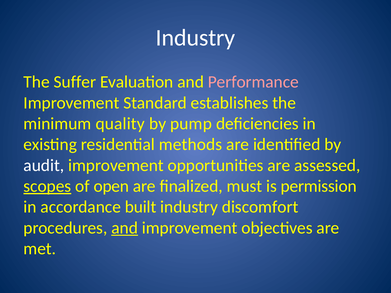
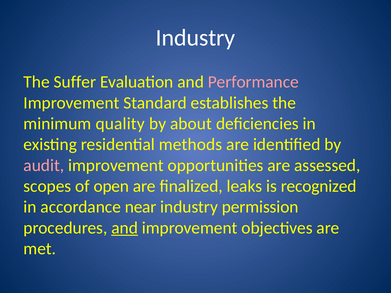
pump: pump -> about
audit colour: white -> pink
scopes underline: present -> none
must: must -> leaks
permission: permission -> recognized
built: built -> near
discomfort: discomfort -> permission
